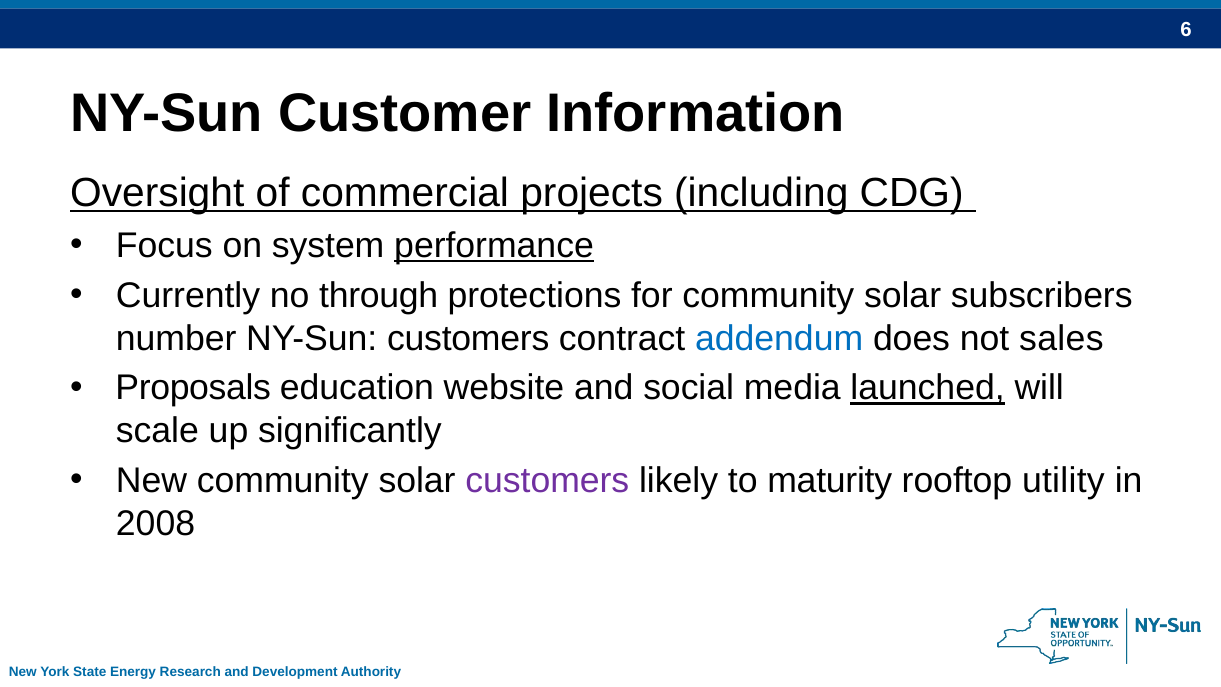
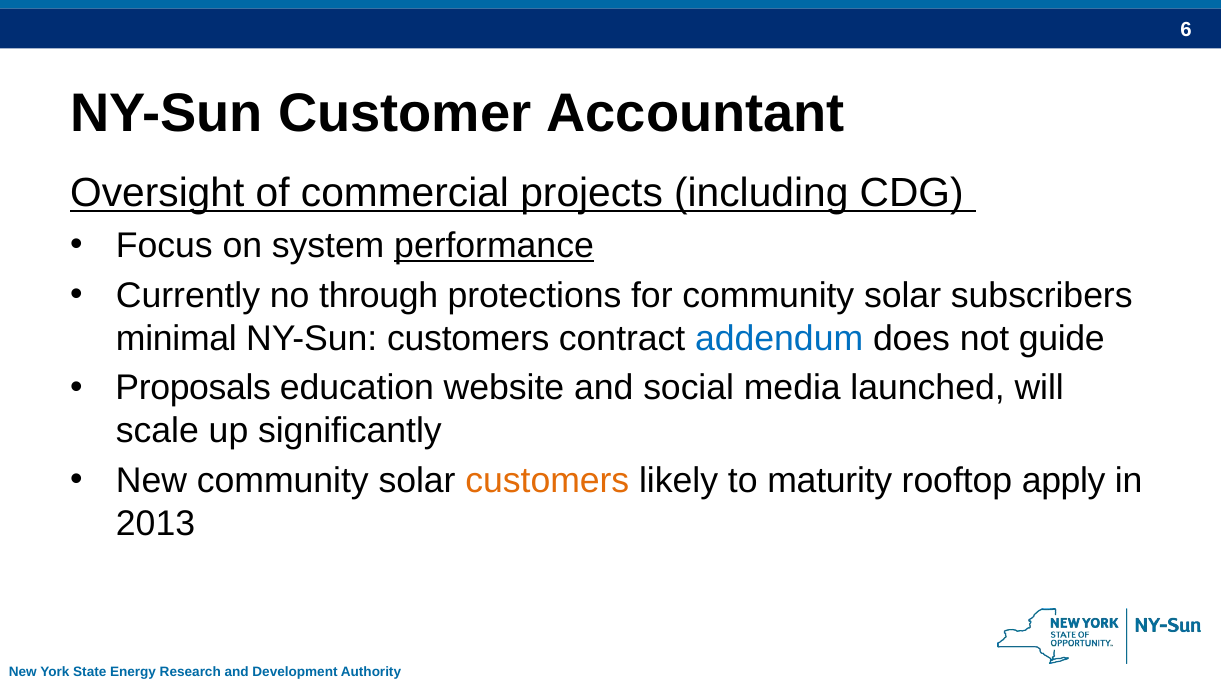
Information: Information -> Accountant
number: number -> minimal
sales: sales -> guide
launched underline: present -> none
customers at (547, 481) colour: purple -> orange
utility: utility -> apply
2008: 2008 -> 2013
